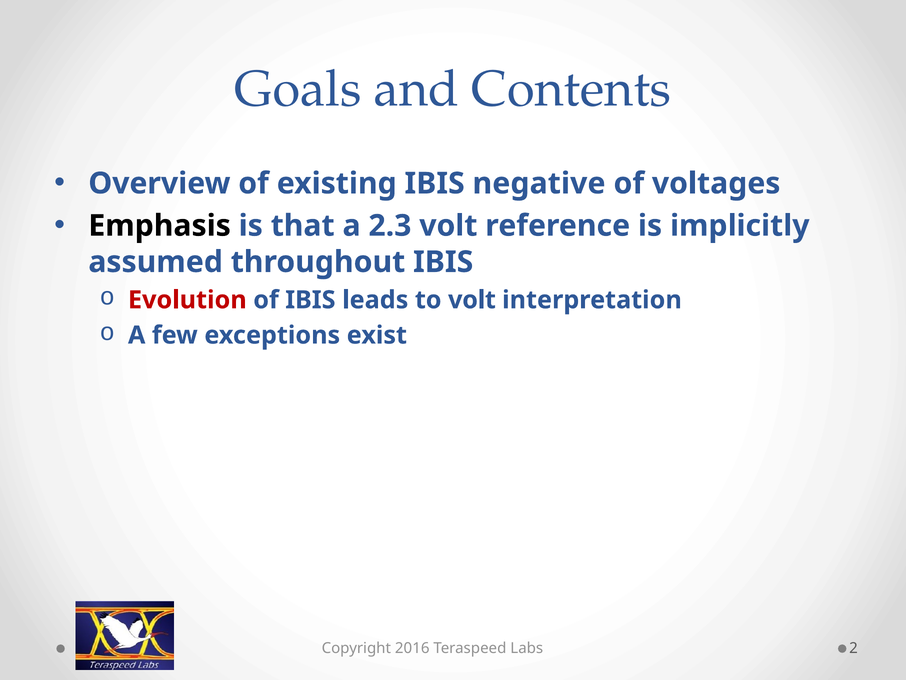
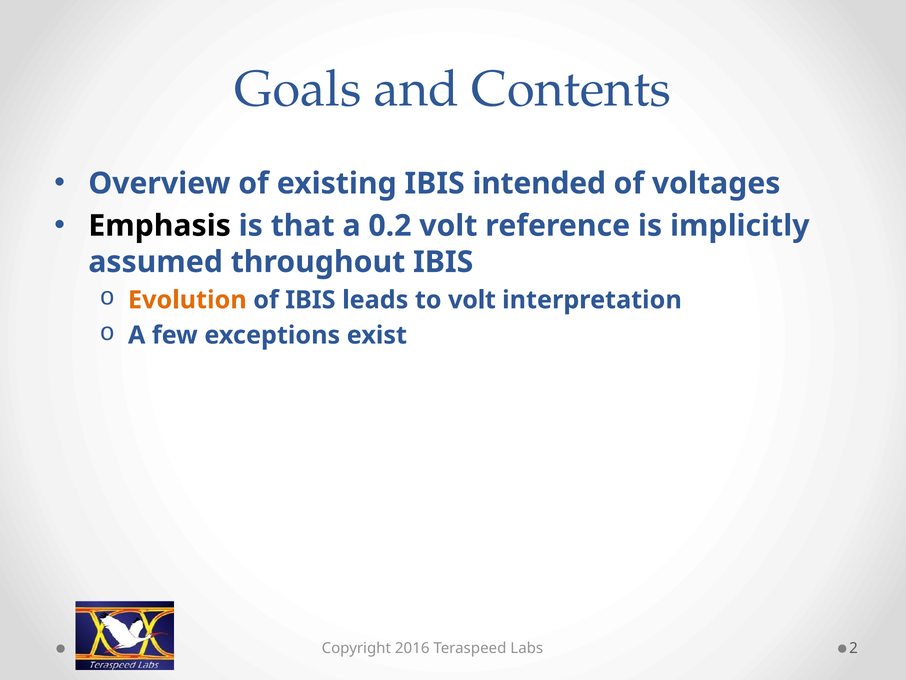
negative: negative -> intended
2.3: 2.3 -> 0.2
Evolution colour: red -> orange
